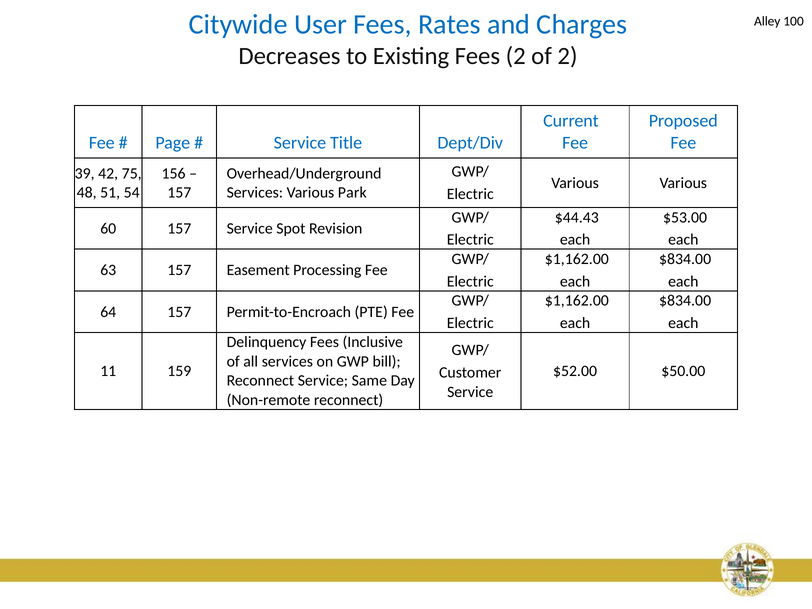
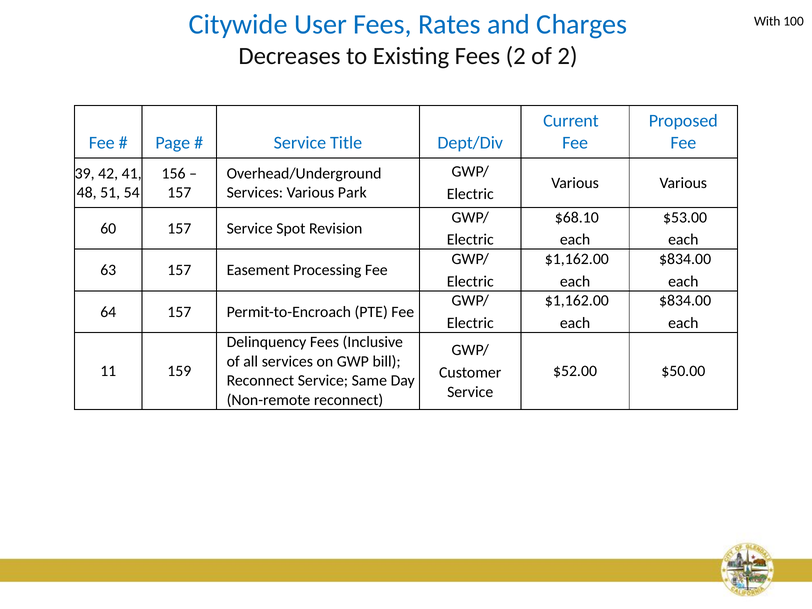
Alley: Alley -> With
75: 75 -> 41
$44.43: $44.43 -> $68.10
